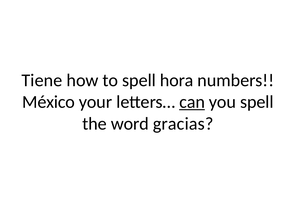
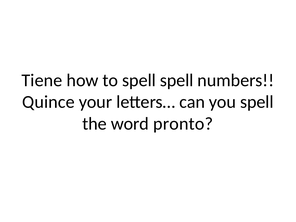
spell hora: hora -> spell
México: México -> Quince
can underline: present -> none
gracias: gracias -> pronto
